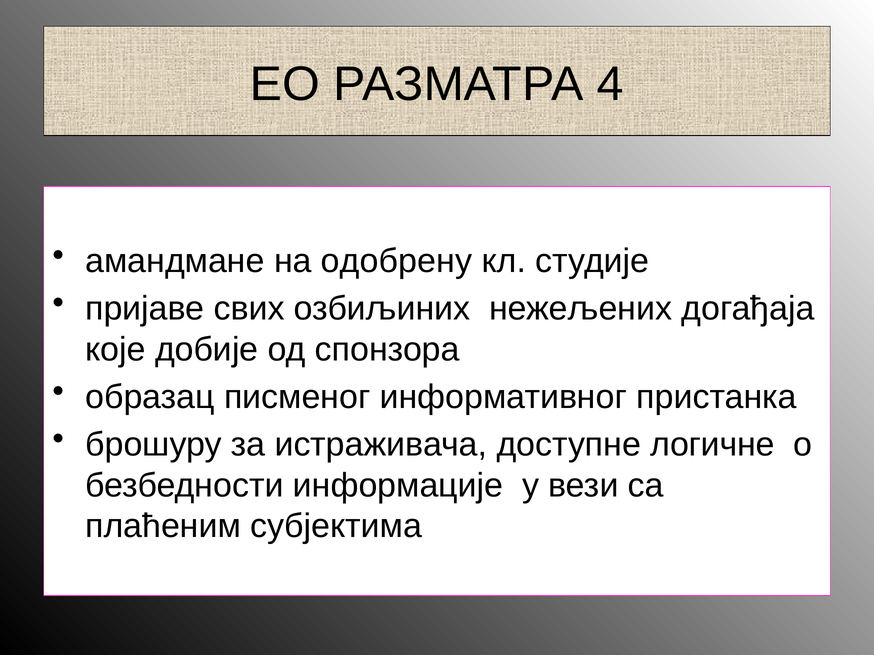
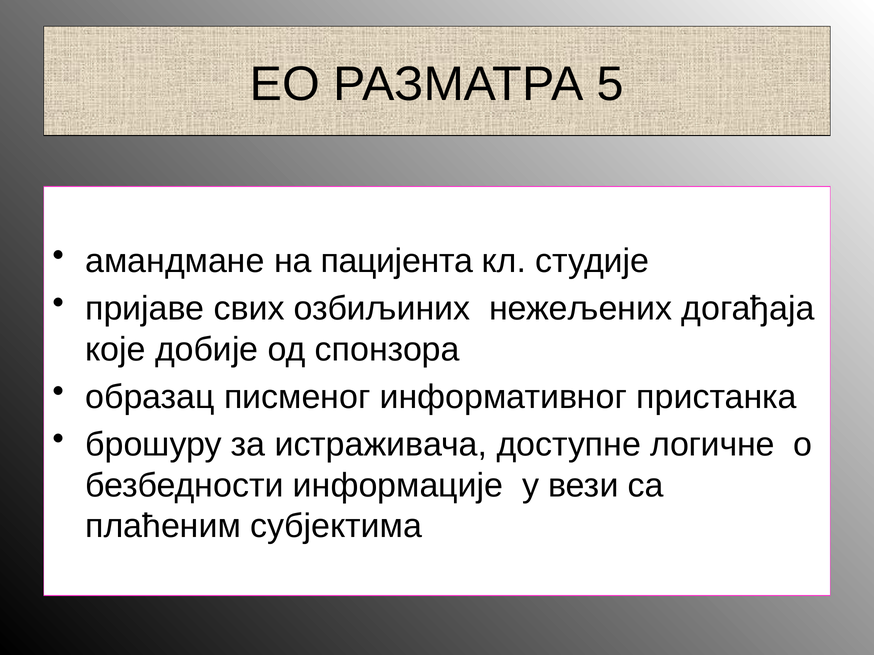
4: 4 -> 5
одобрену: одобрену -> пацијента
